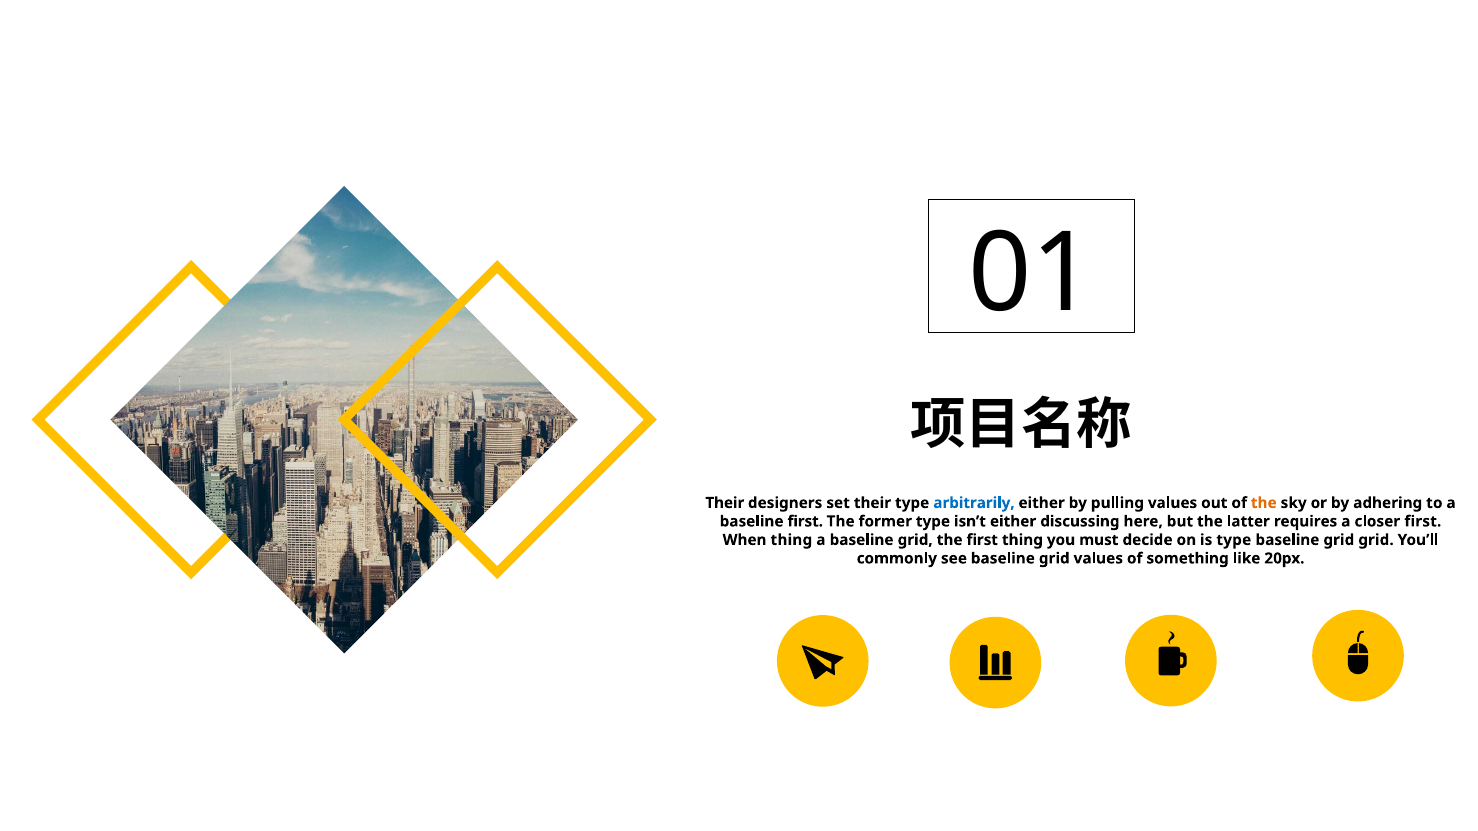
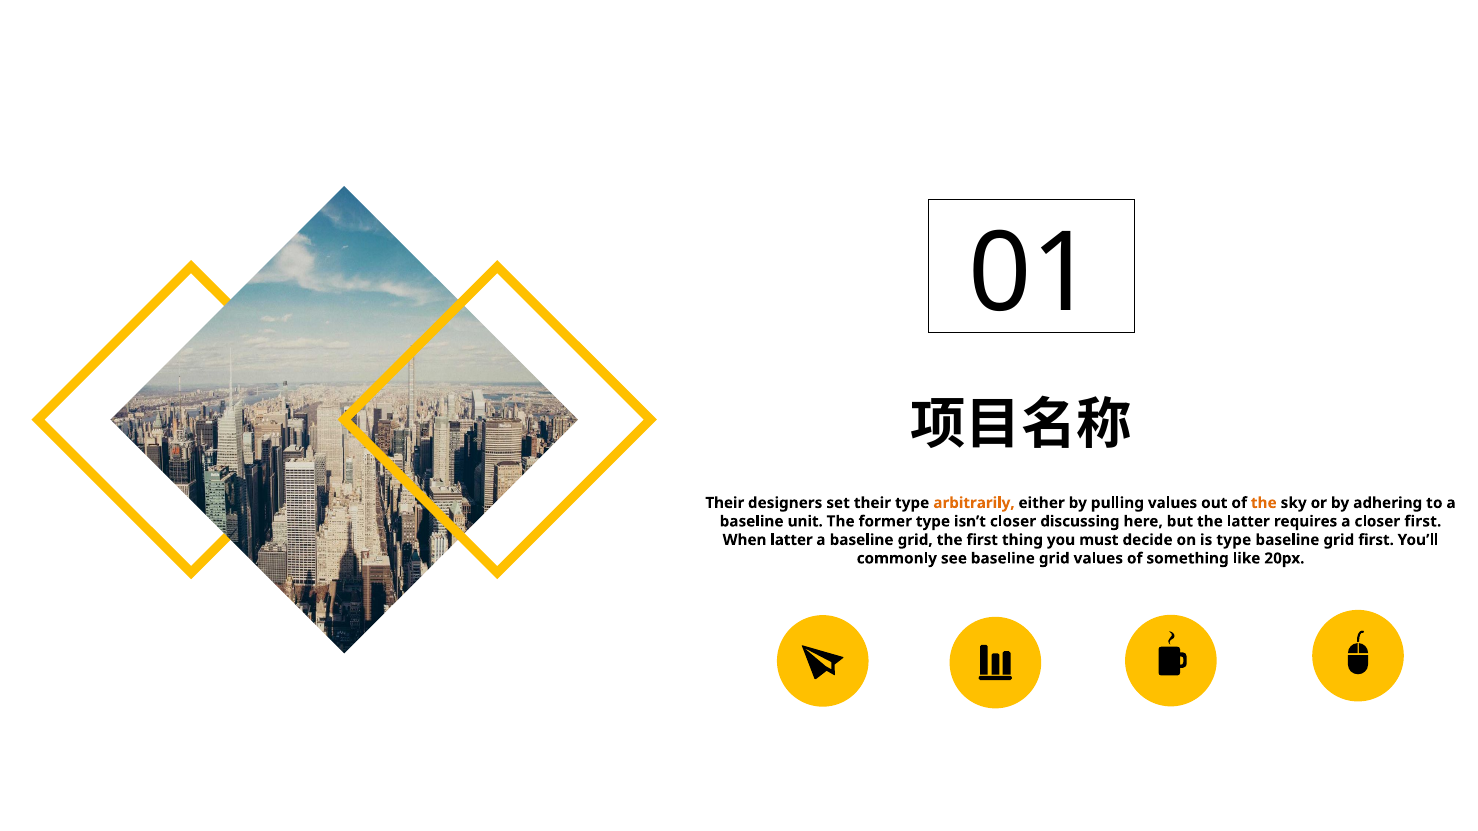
arbitrarily colour: blue -> orange
baseline first: first -> unit
isn’t either: either -> closer
When thing: thing -> latter
grid grid: grid -> first
